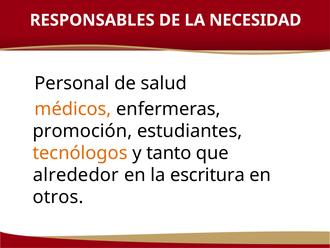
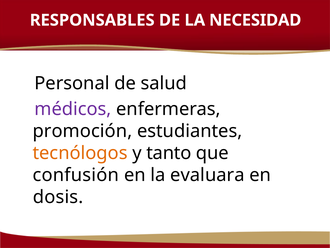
médicos colour: orange -> purple
alrededor: alrededor -> confusión
escritura: escritura -> evaluara
otros: otros -> dosis
